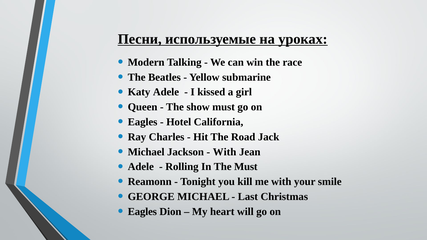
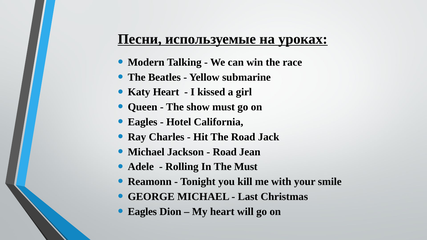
Katy Adele: Adele -> Heart
With at (225, 152): With -> Road
